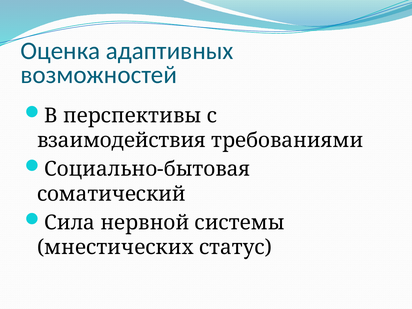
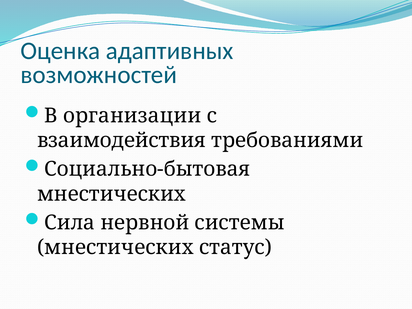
перспективы: перспективы -> организации
соматический at (111, 194): соматический -> мнестических
